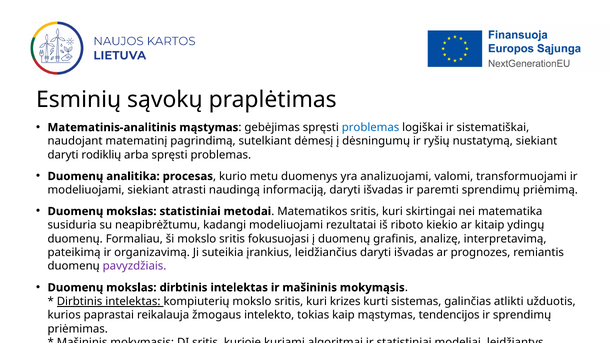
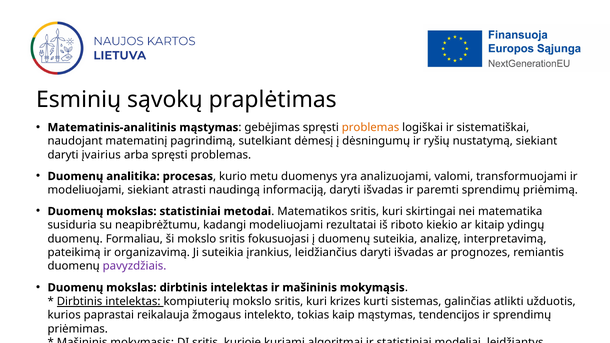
problemas at (371, 128) colour: blue -> orange
rodiklių: rodiklių -> įvairius
duomenų grafinis: grafinis -> suteikia
